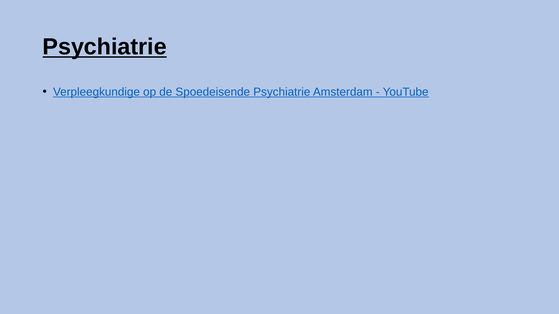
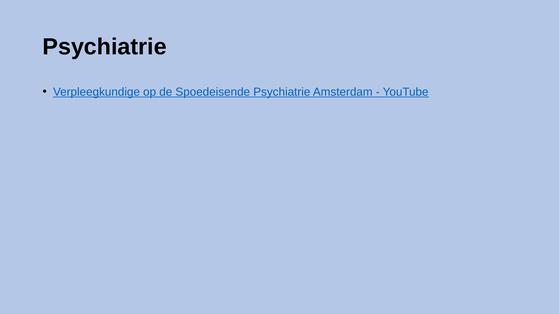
Psychiatrie at (105, 47) underline: present -> none
